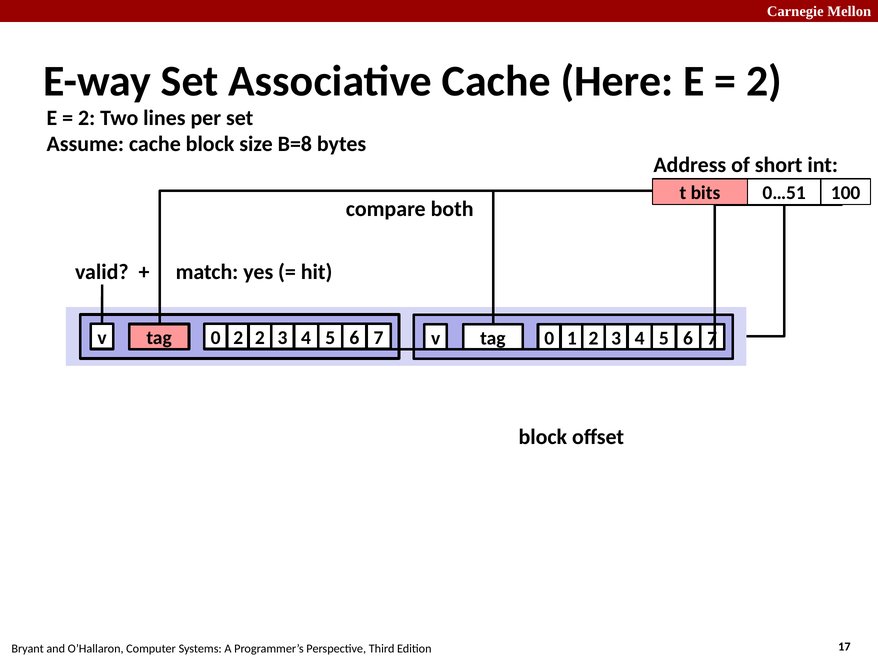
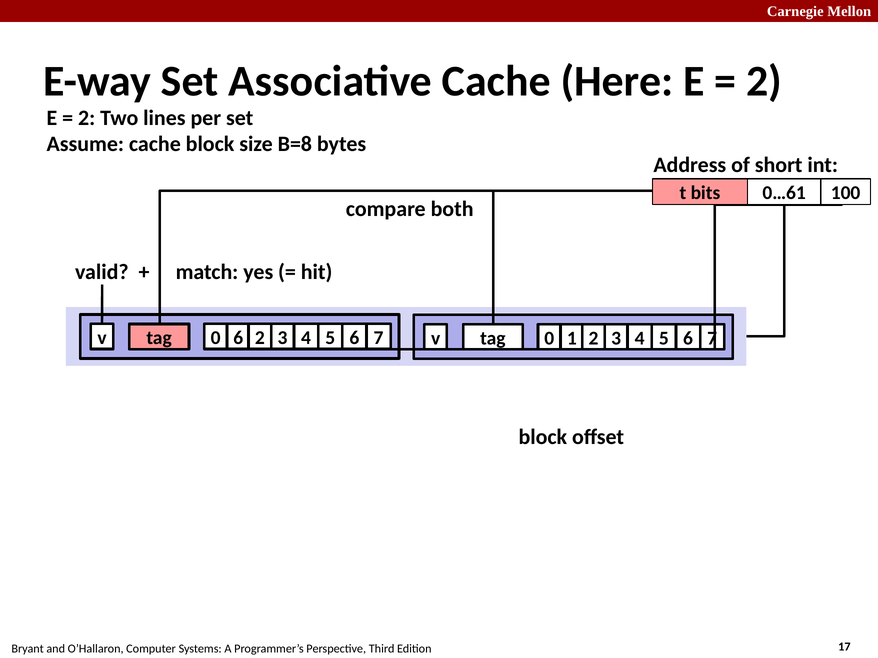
0…51: 0…51 -> 0…61
0 2: 2 -> 6
